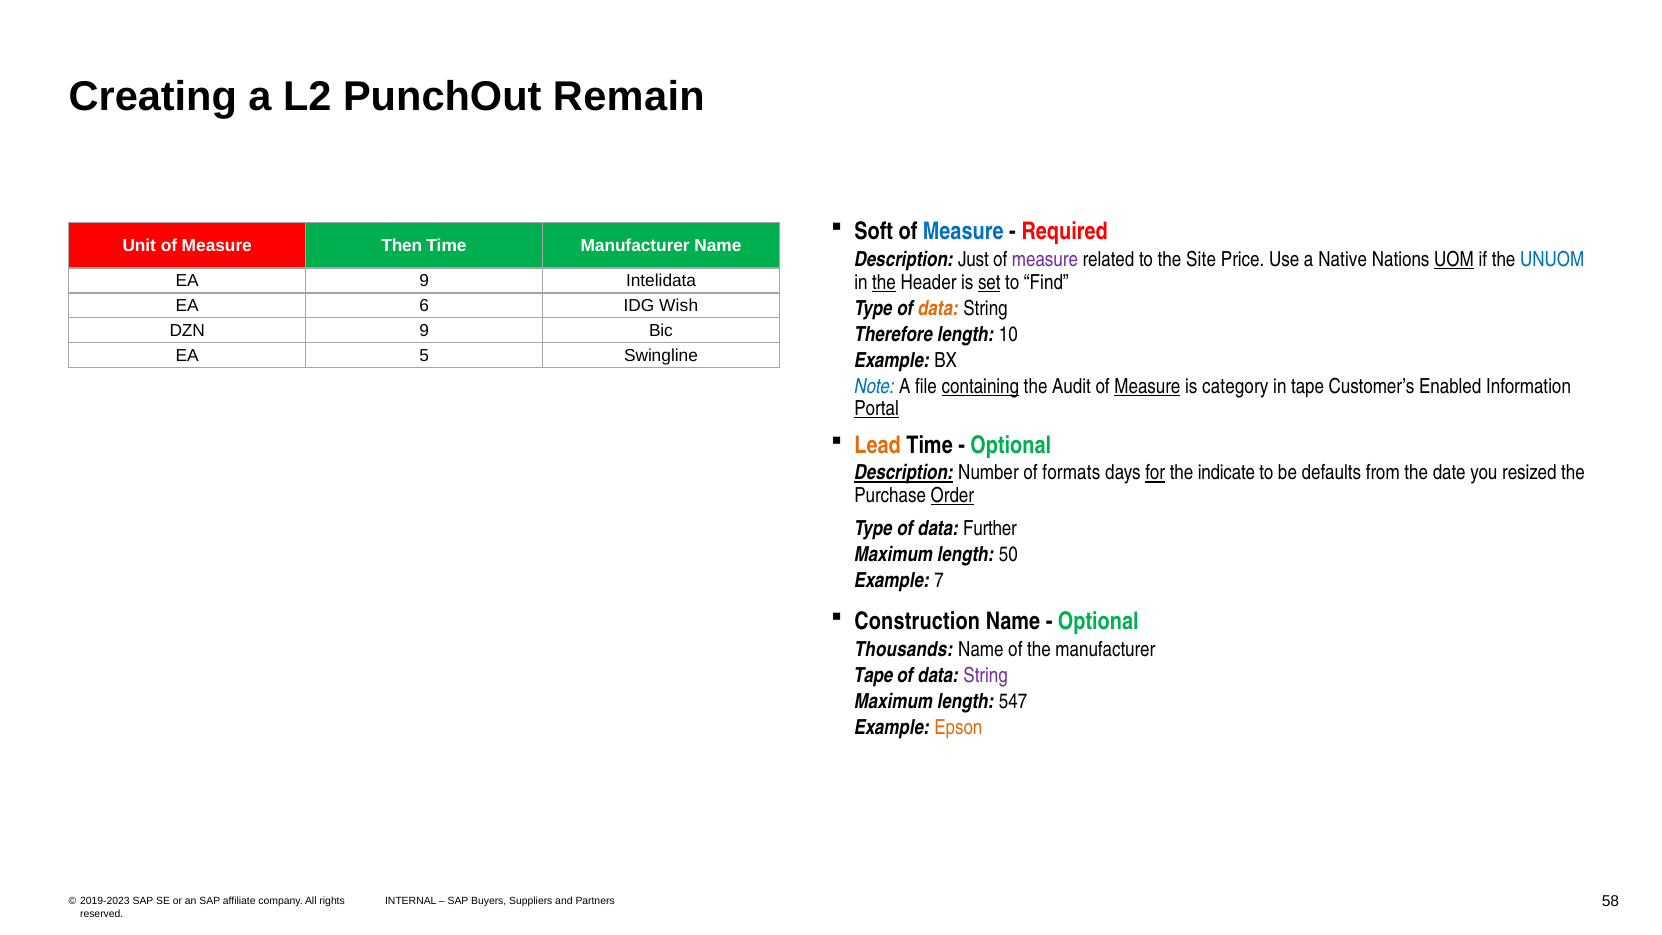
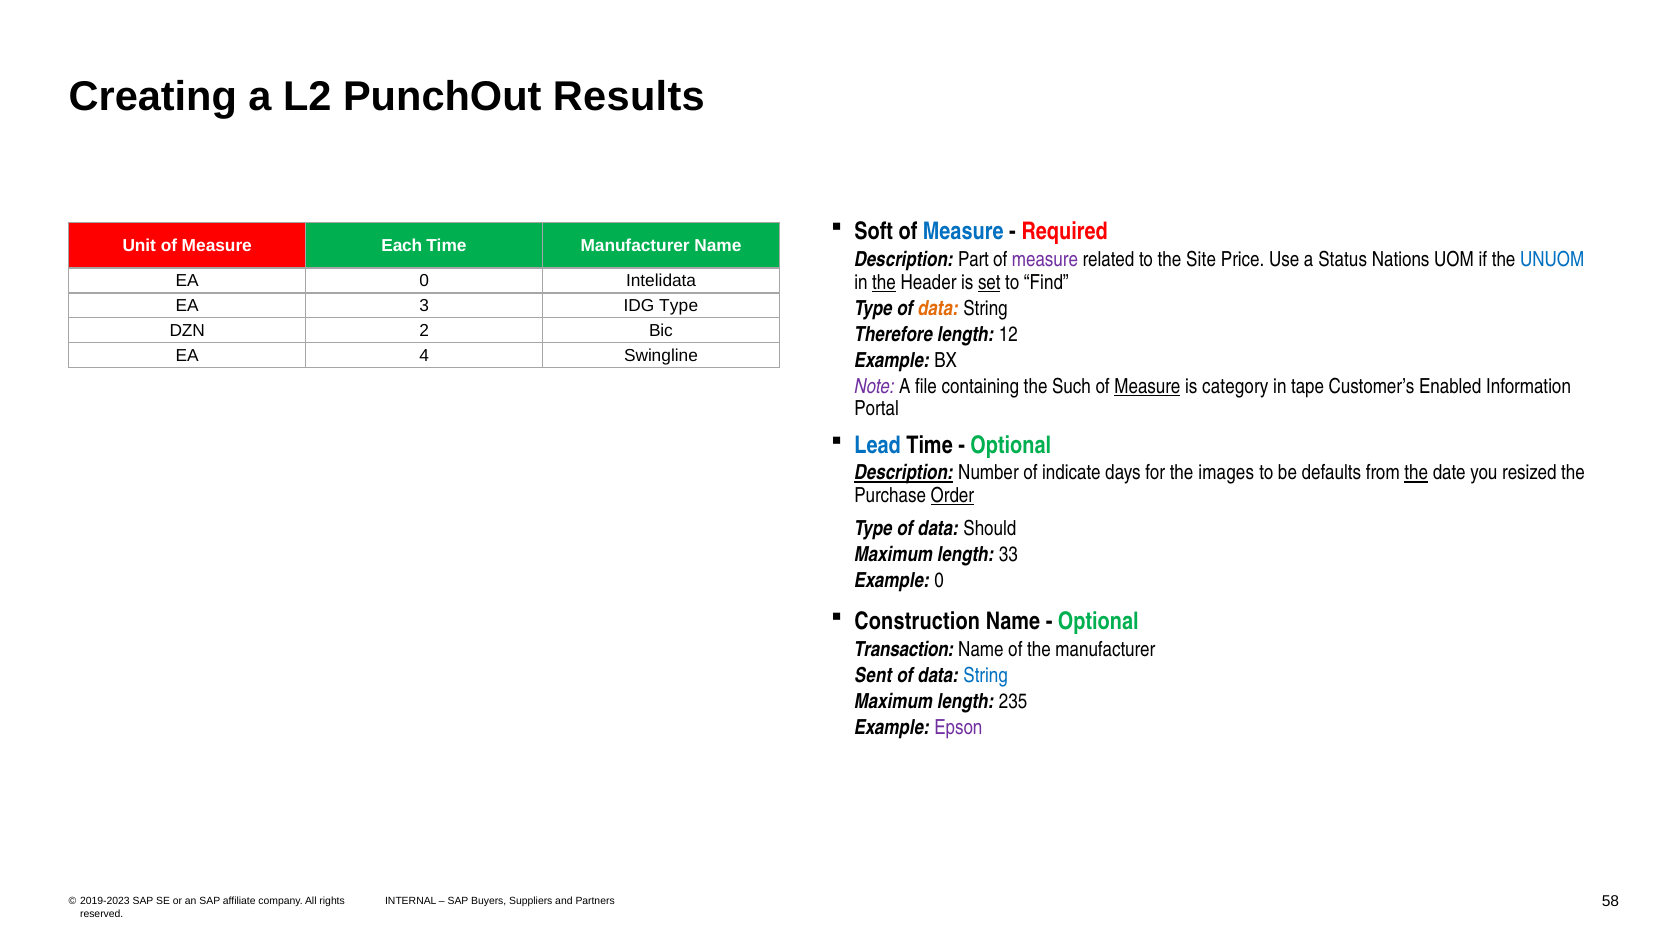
Remain: Remain -> Results
Then: Then -> Each
Just: Just -> Part
Native: Native -> Status
UOM underline: present -> none
EA 9: 9 -> 0
6: 6 -> 3
IDG Wish: Wish -> Type
DZN 9: 9 -> 2
10: 10 -> 12
5: 5 -> 4
Note colour: blue -> purple
containing underline: present -> none
Audit: Audit -> Such
Portal underline: present -> none
Lead colour: orange -> blue
formats: formats -> indicate
for underline: present -> none
indicate: indicate -> images
the at (1416, 473) underline: none -> present
Further: Further -> Should
50: 50 -> 33
Example 7: 7 -> 0
Thousands: Thousands -> Transaction
Tape at (874, 676): Tape -> Sent
String at (986, 676) colour: purple -> blue
547: 547 -> 235
Epson colour: orange -> purple
